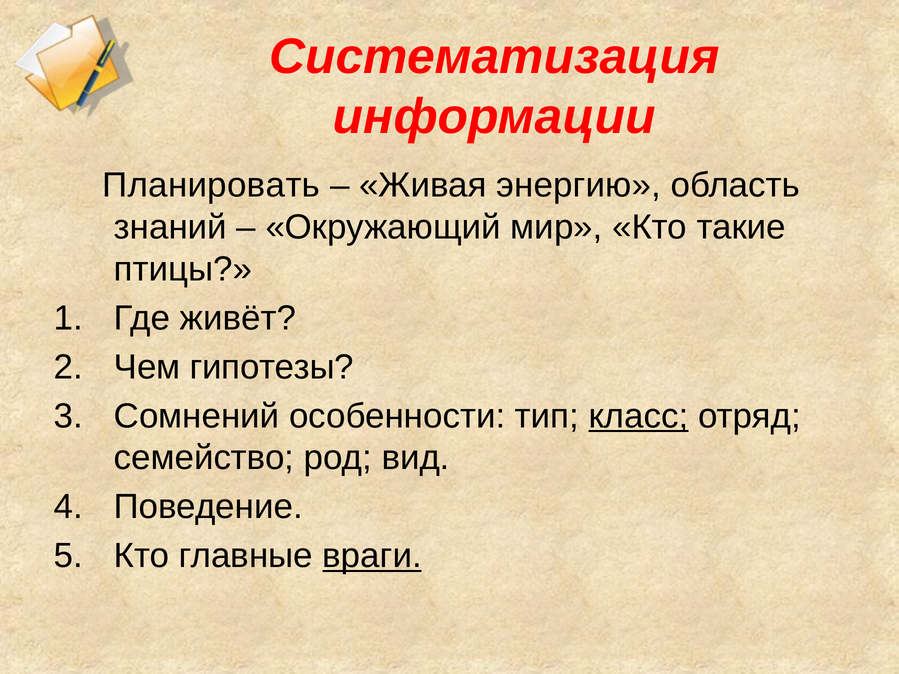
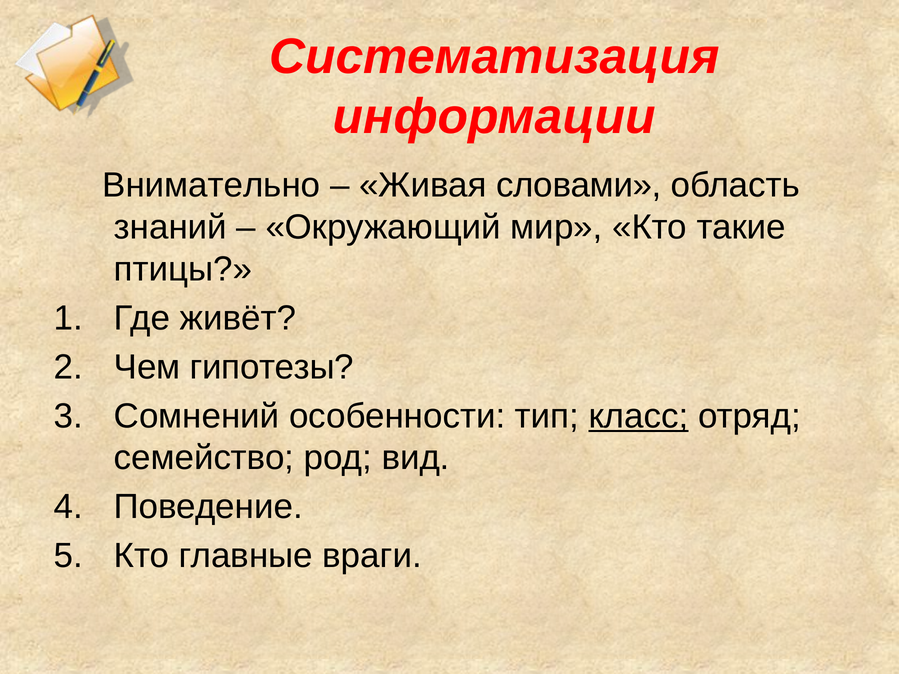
Планировать: Планировать -> Внимательно
энергию: энергию -> словами
враги underline: present -> none
